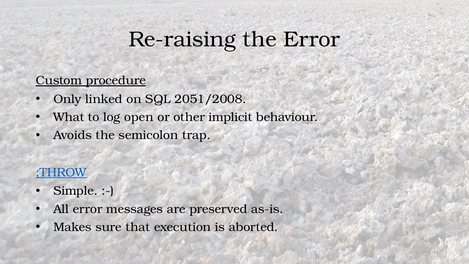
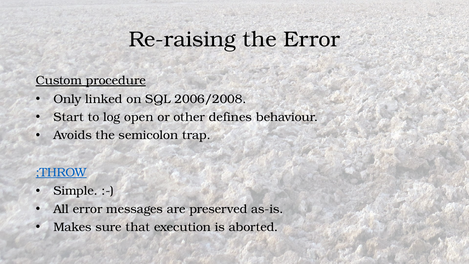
2051/2008: 2051/2008 -> 2006/2008
What: What -> Start
implicit: implicit -> defines
